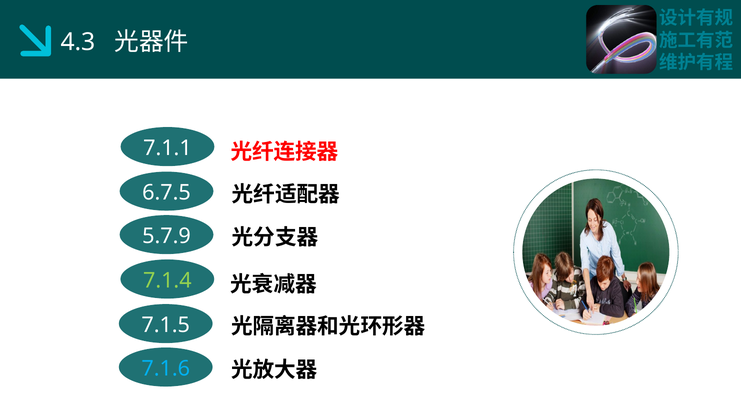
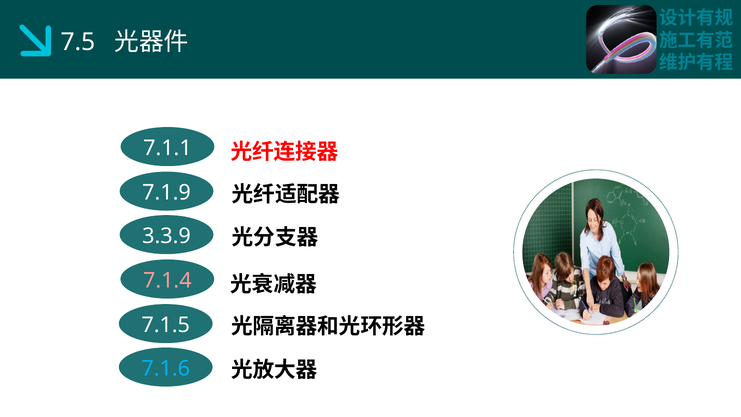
4.3: 4.3 -> 7.5
6.7.5: 6.7.5 -> 7.1.9
5.7.9: 5.7.9 -> 3.3.9
7.1.4 colour: light green -> pink
